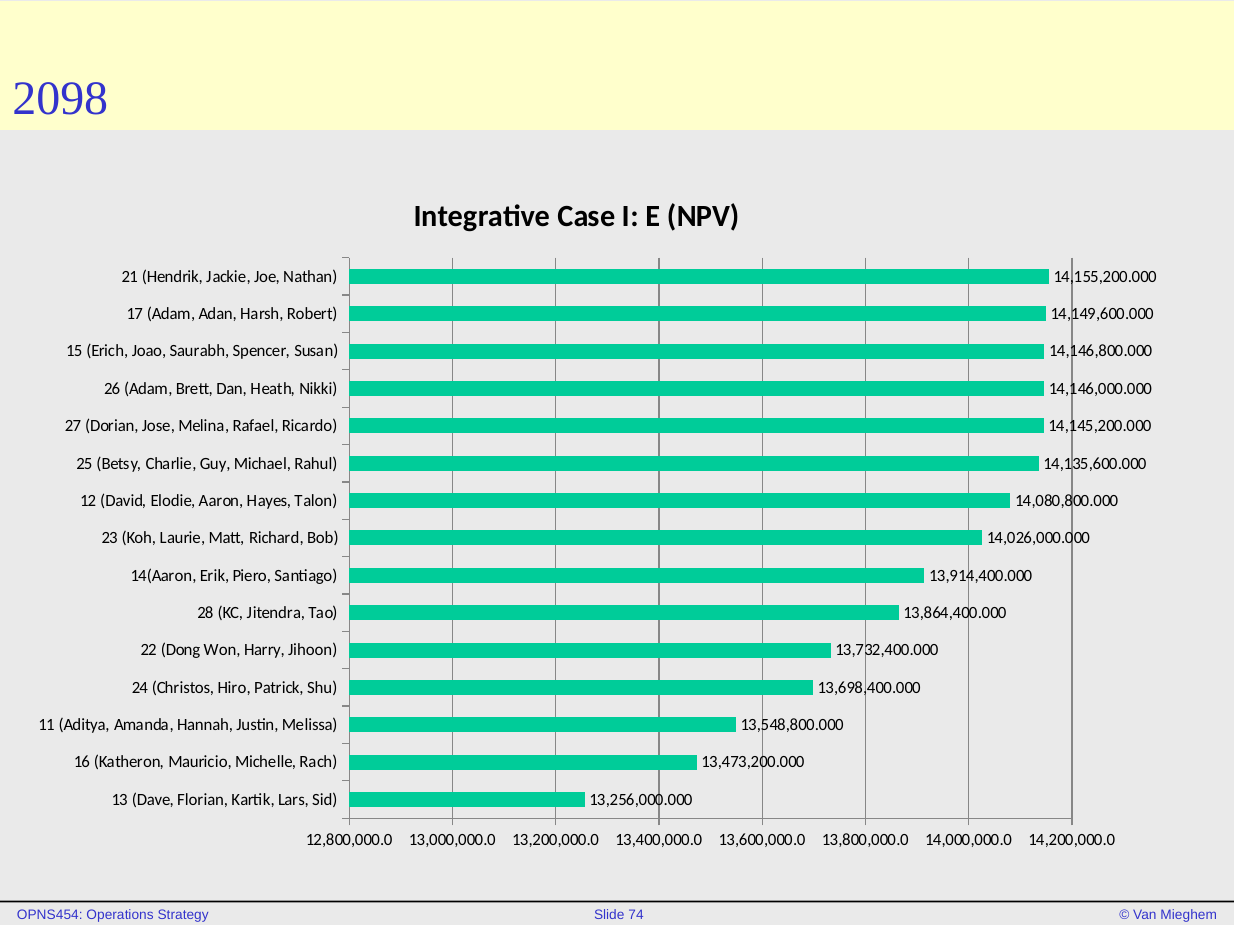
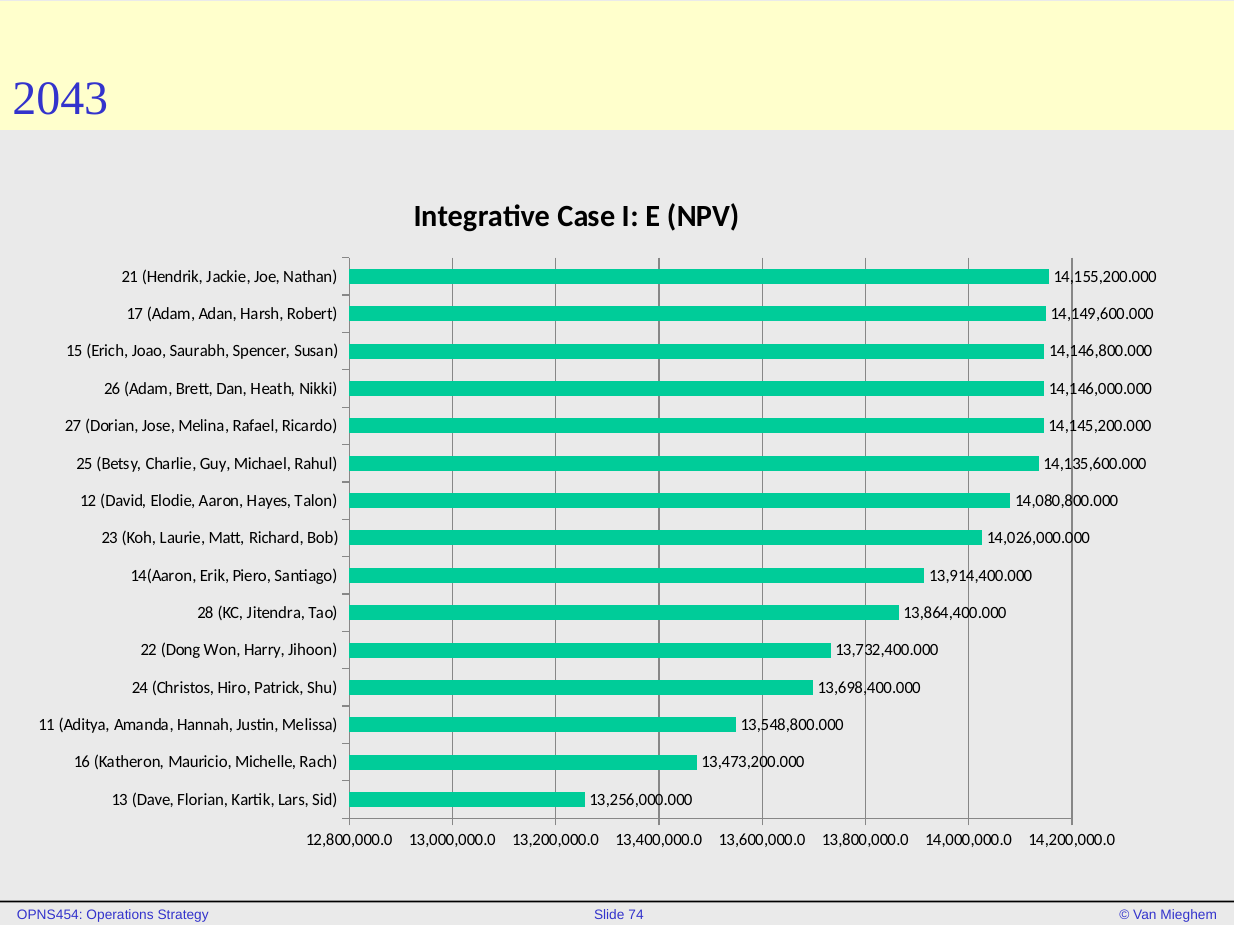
2098: 2098 -> 2043
